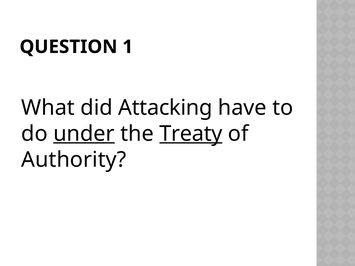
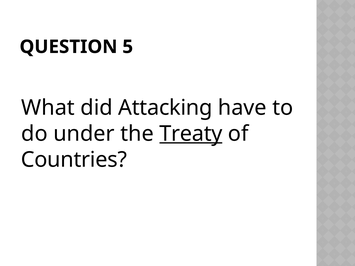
1: 1 -> 5
under underline: present -> none
Authority: Authority -> Countries
